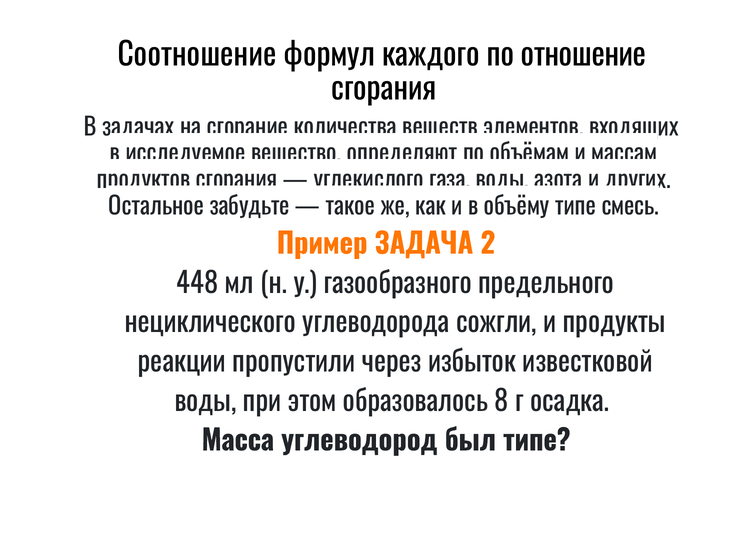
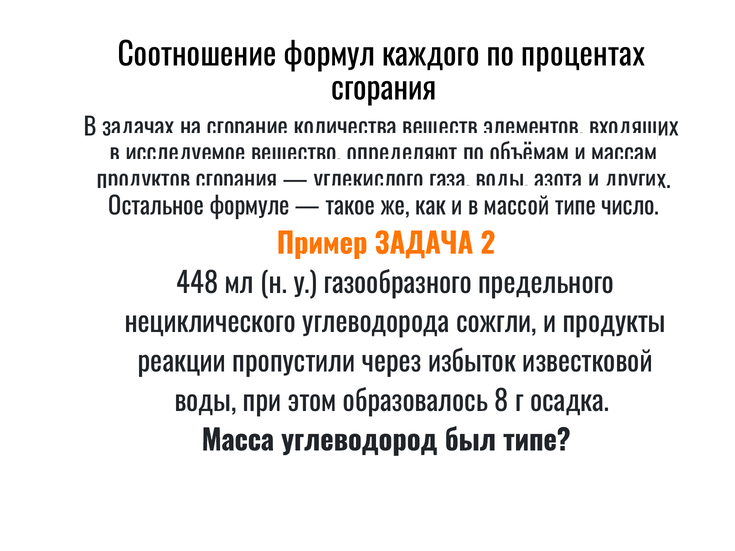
отношение: отношение -> процентах
забудьте: забудьте -> формуле
объёму: объёму -> массой
смесь: смесь -> число
